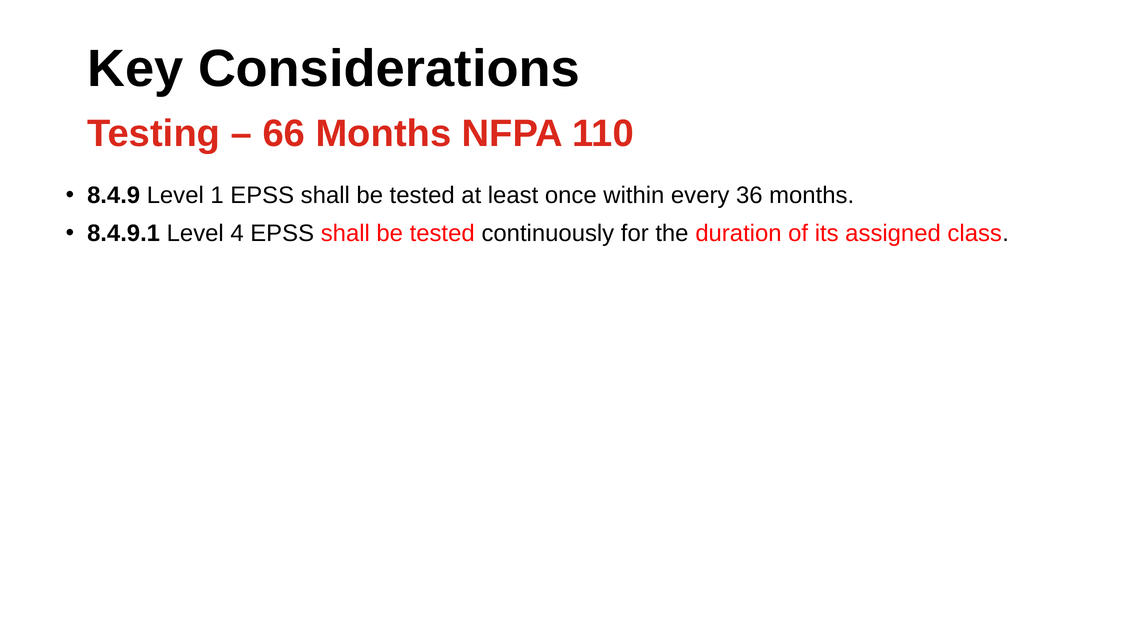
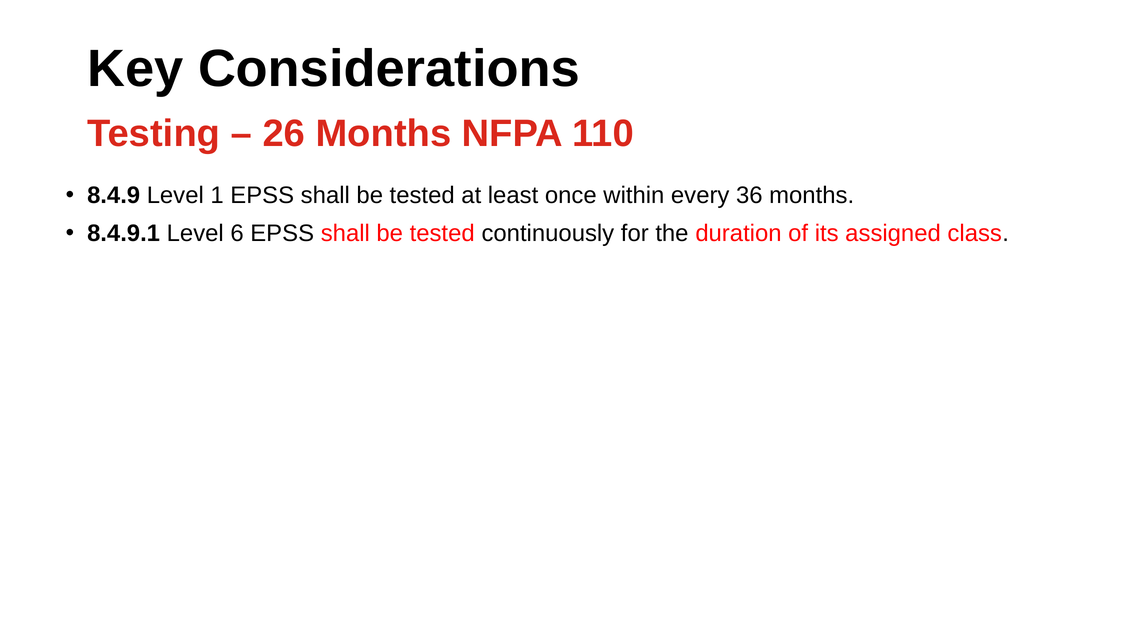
66: 66 -> 26
4: 4 -> 6
